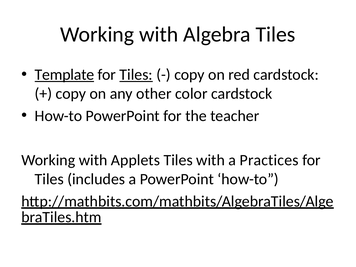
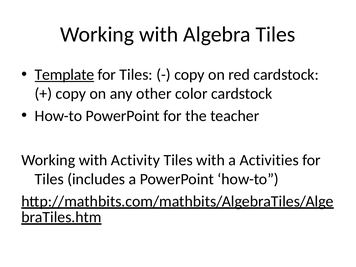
Tiles at (136, 75) underline: present -> none
Applets: Applets -> Activity
Practices: Practices -> Activities
